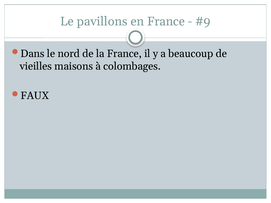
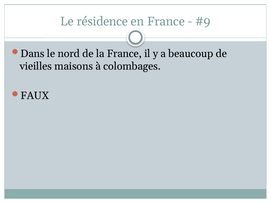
pavillons: pavillons -> résidence
